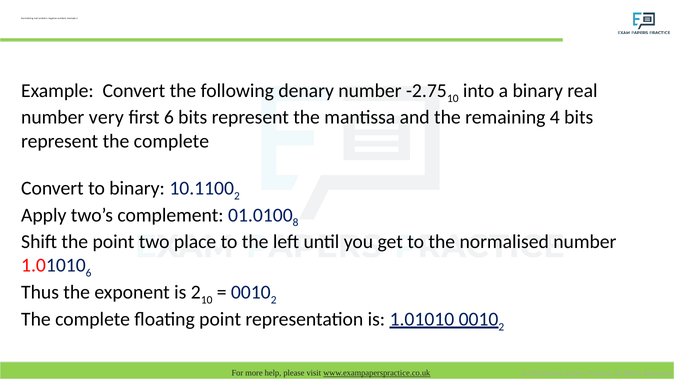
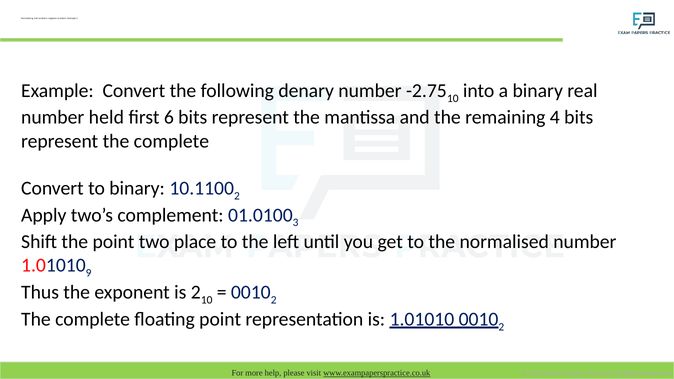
very: very -> held
8: 8 -> 3
1.01010 6: 6 -> 9
